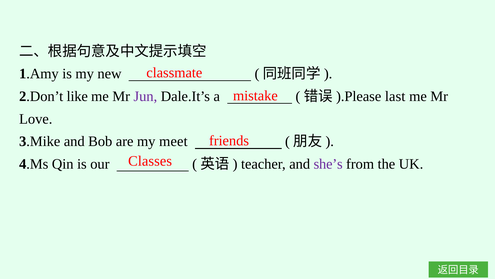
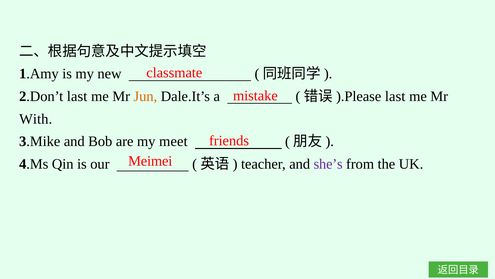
2.Don’t like: like -> last
Jun colour: purple -> orange
Love: Love -> With
Classes: Classes -> Meimei
